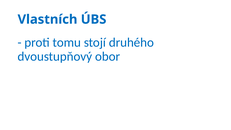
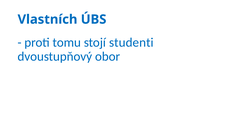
druhého: druhého -> studenti
